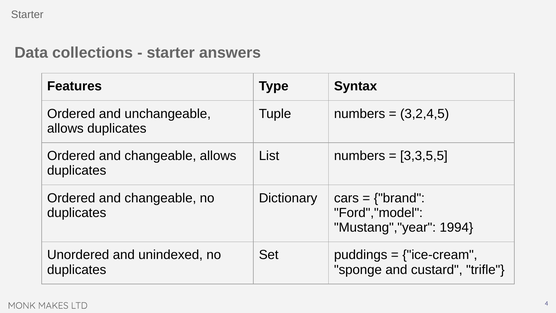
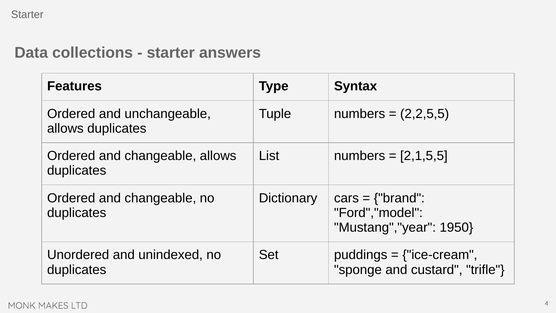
3,2,4,5: 3,2,4,5 -> 2,2,5,5
3,3,5,5: 3,3,5,5 -> 2,1,5,5
1994: 1994 -> 1950
